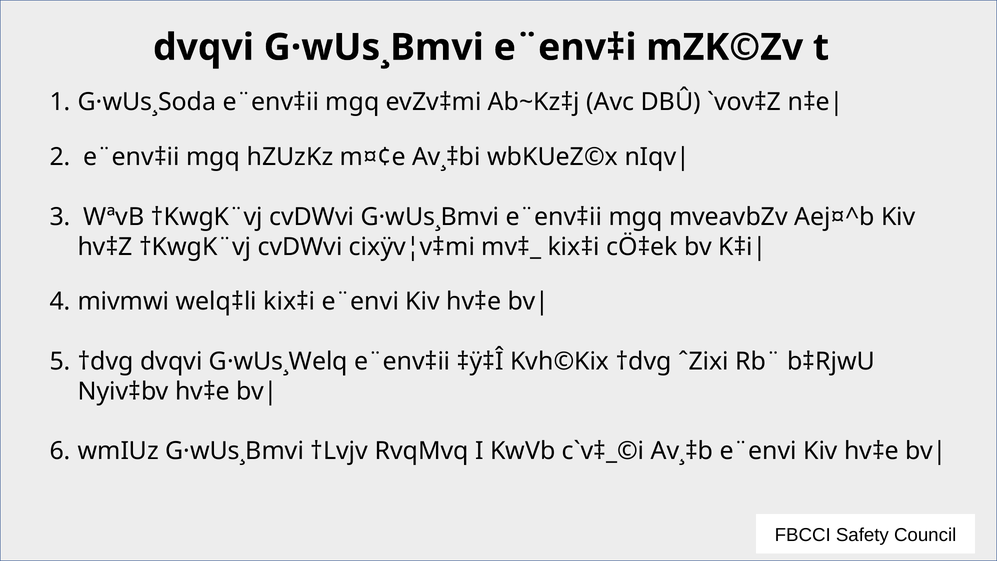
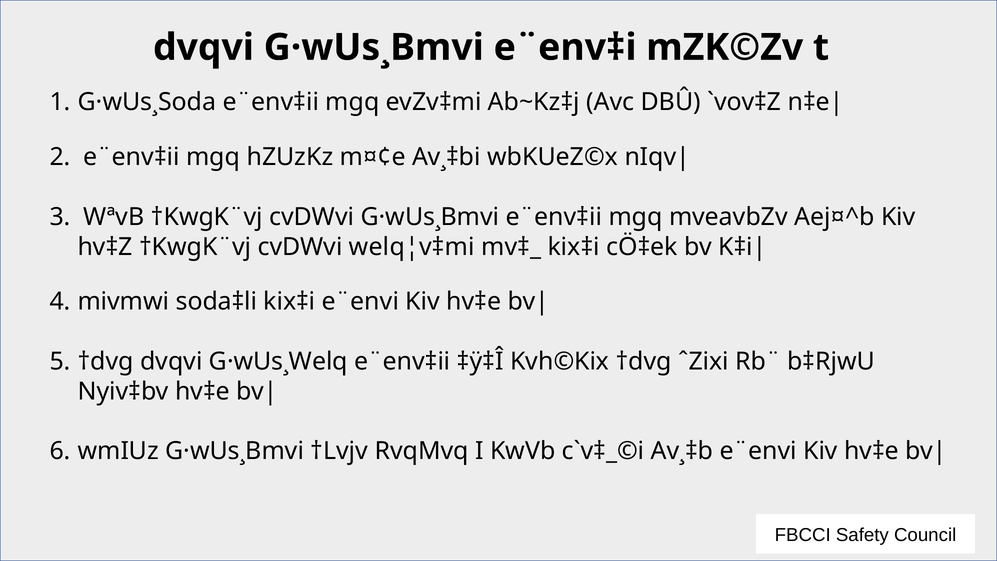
cixÿv¦v‡mi: cixÿv¦v‡mi -> welq¦v‡mi
welq‡li: welq‡li -> soda‡li
